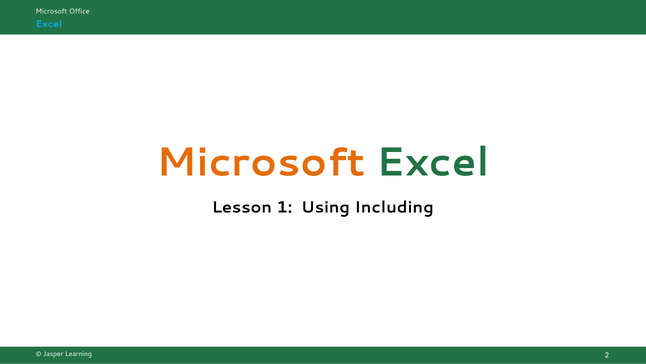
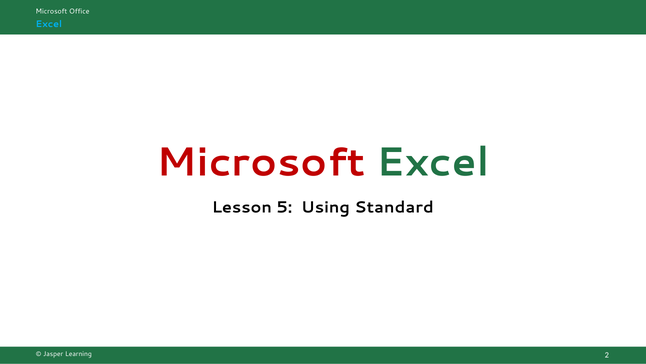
Microsoft at (261, 162) colour: orange -> red
1: 1 -> 5
Including: Including -> Standard
